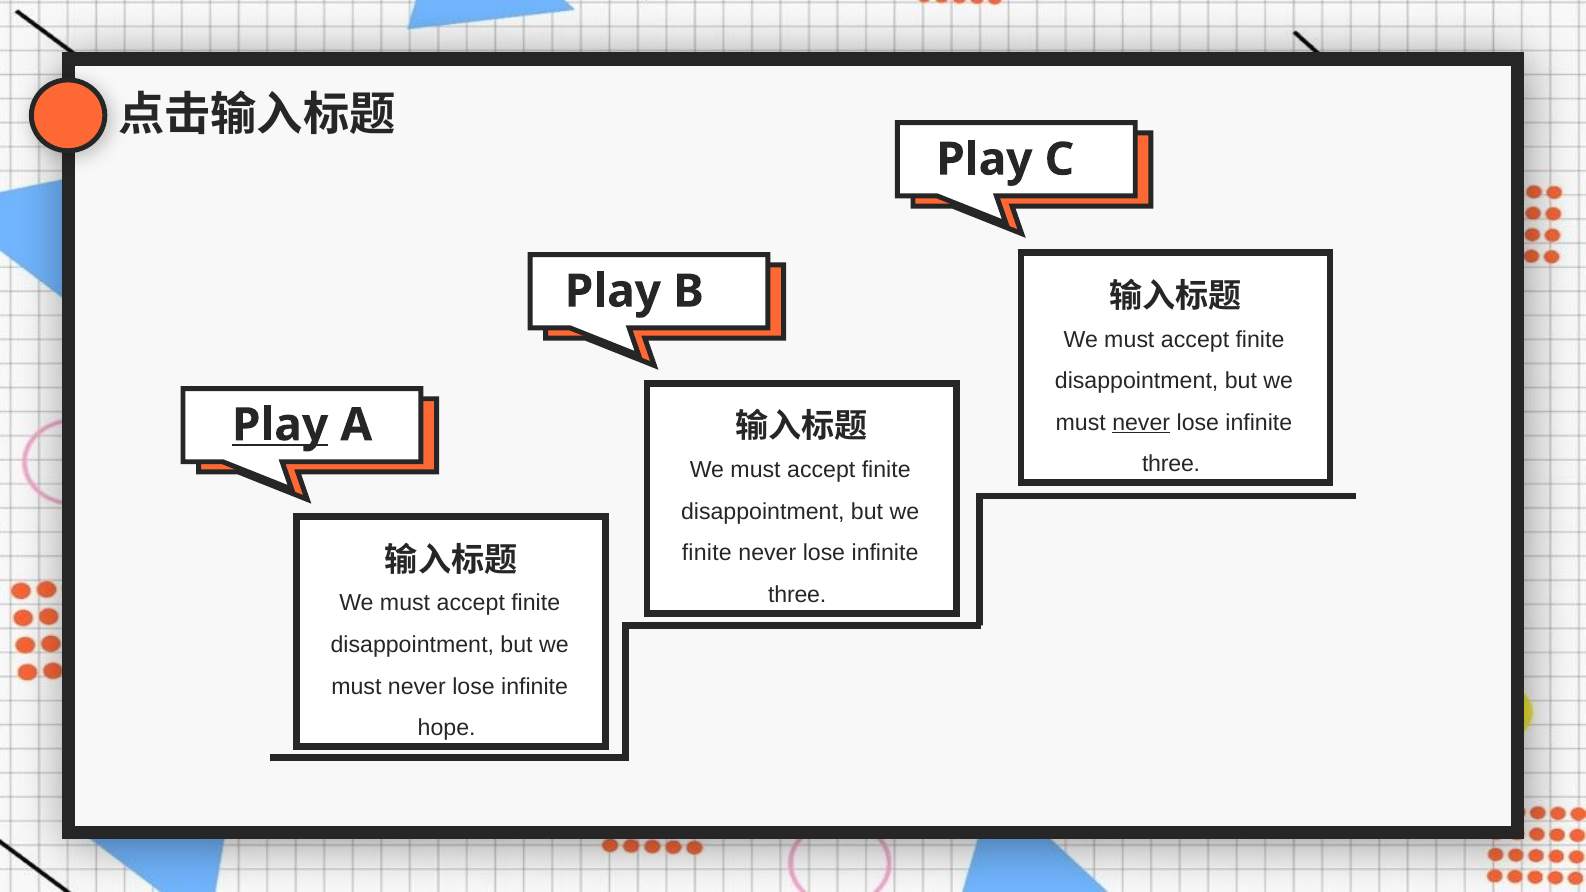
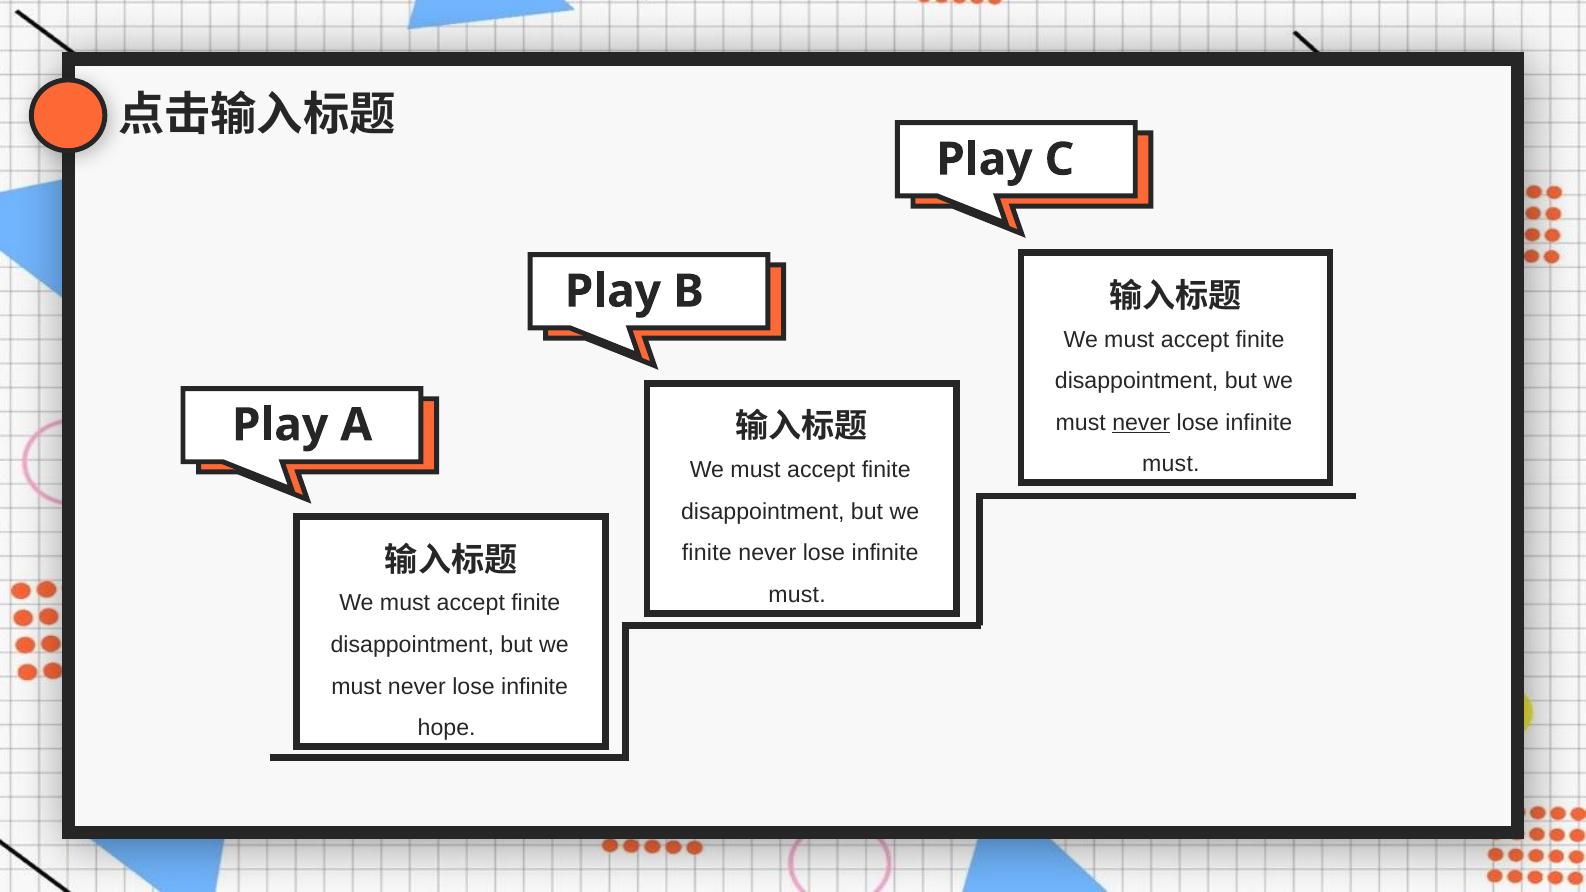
Play at (280, 425) underline: present -> none
three at (1171, 464): three -> must
three at (797, 595): three -> must
